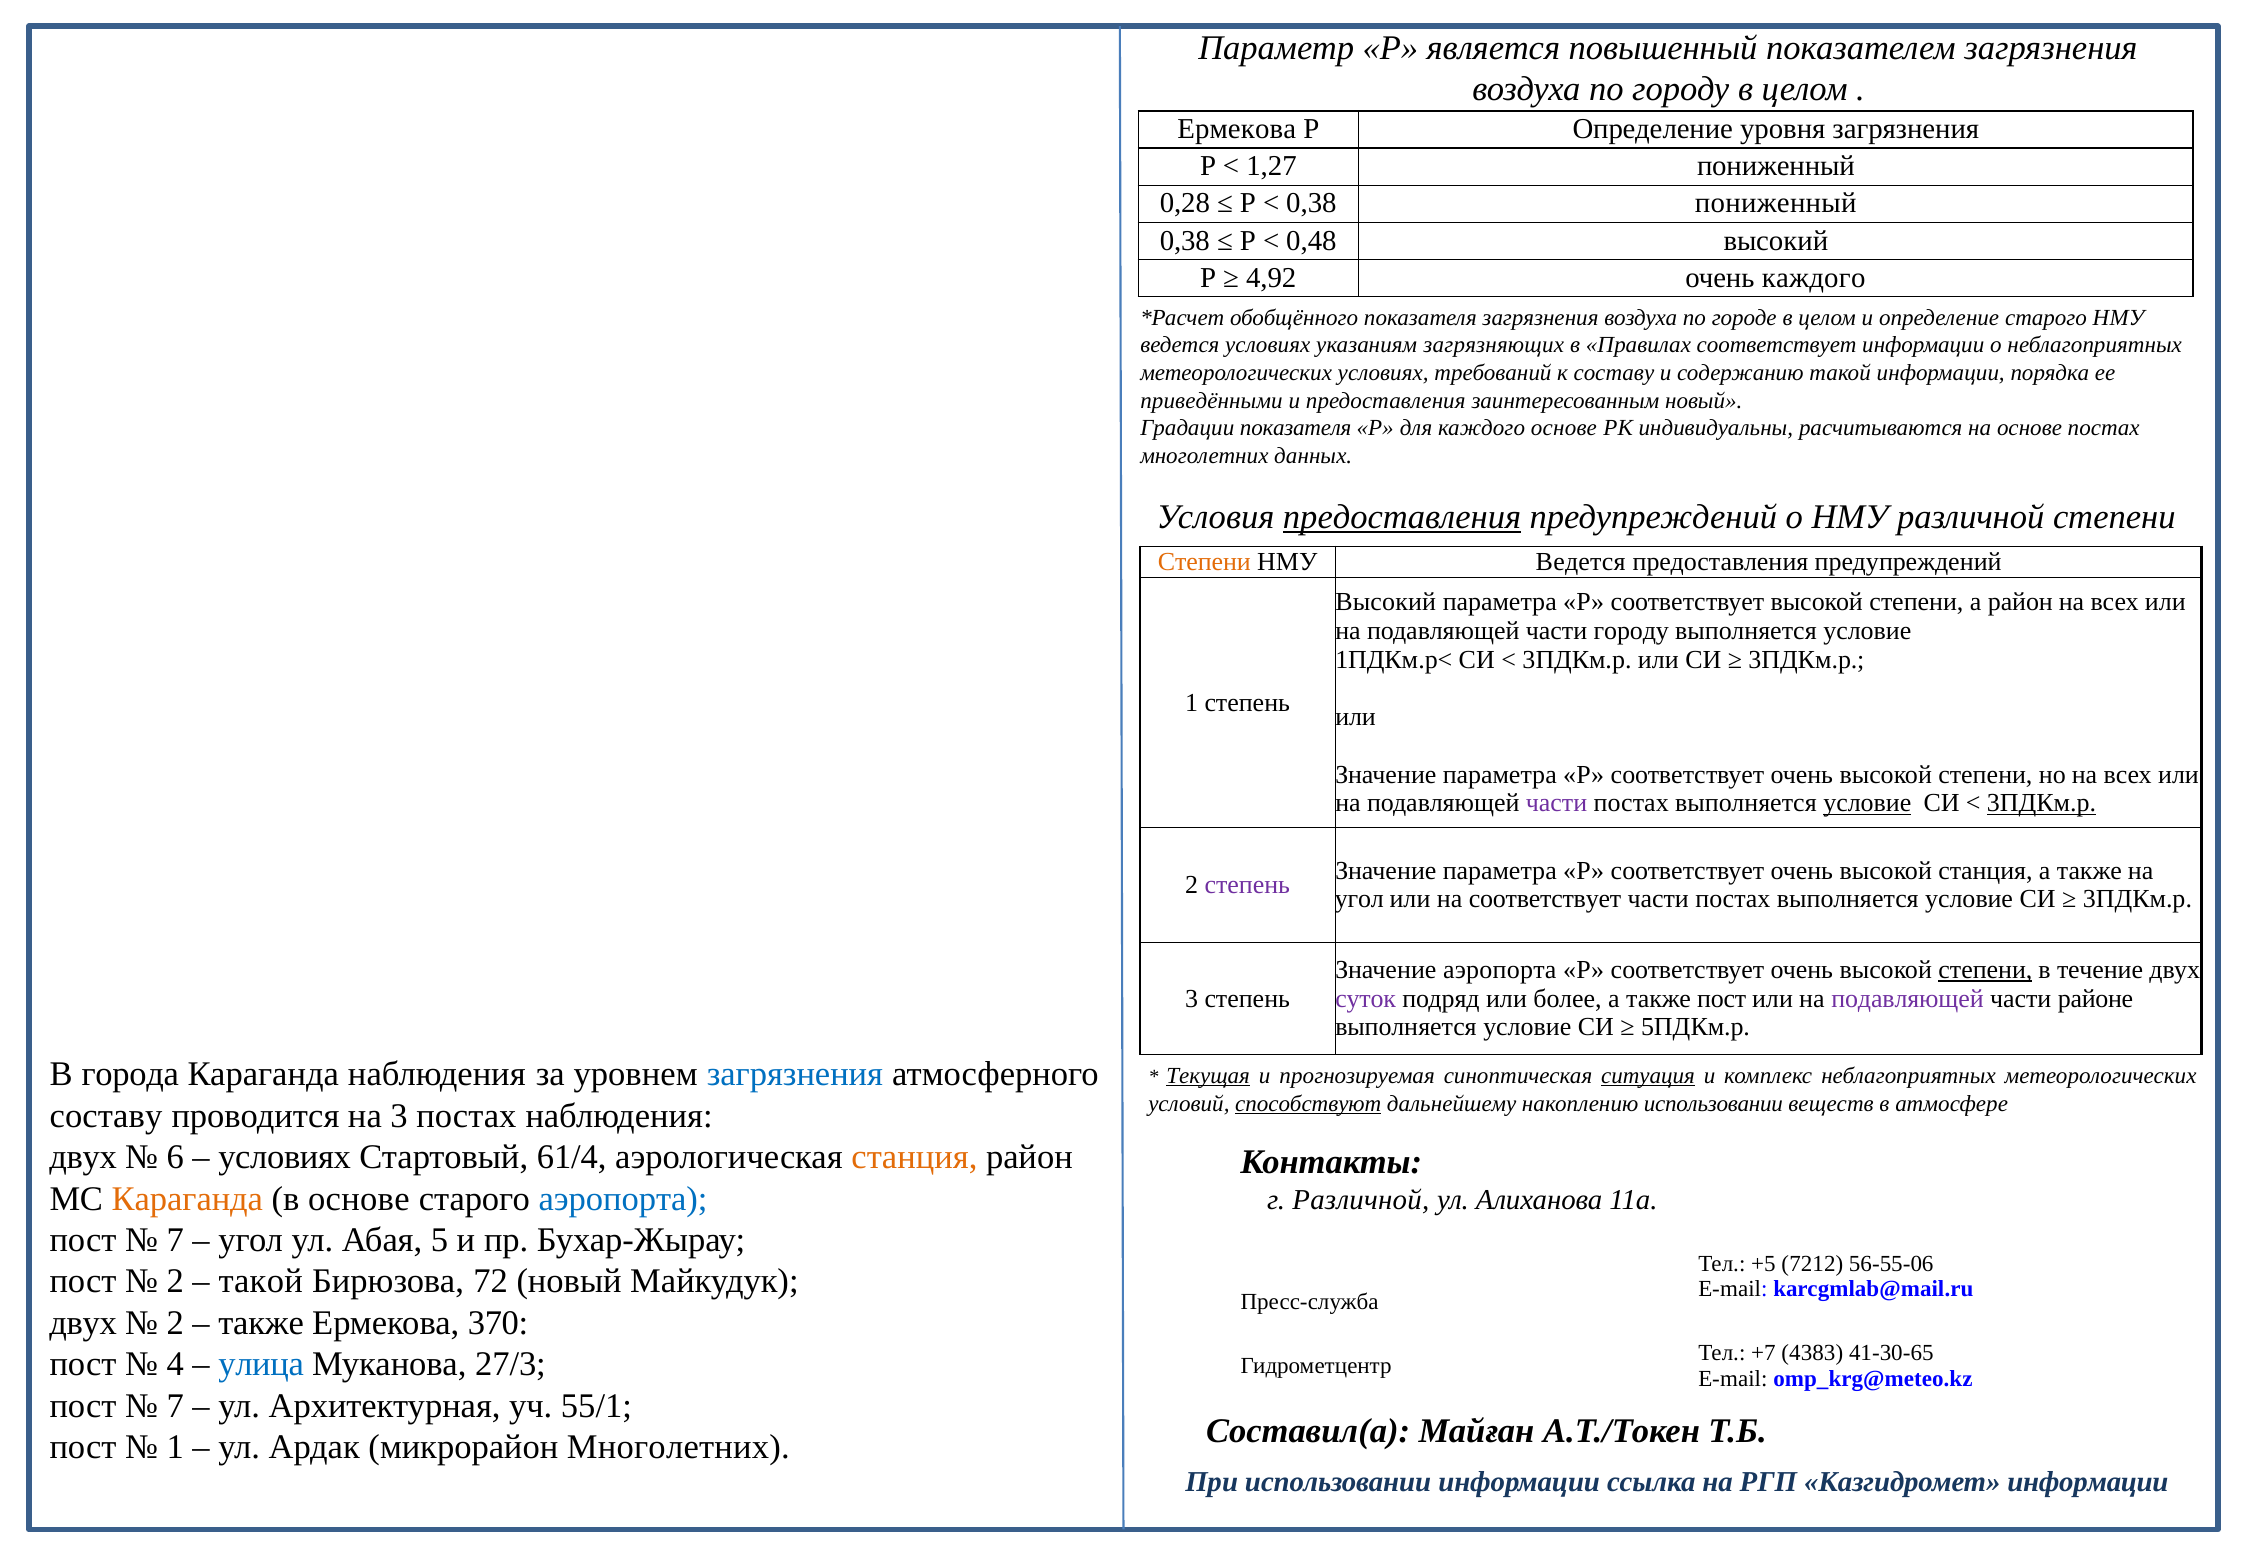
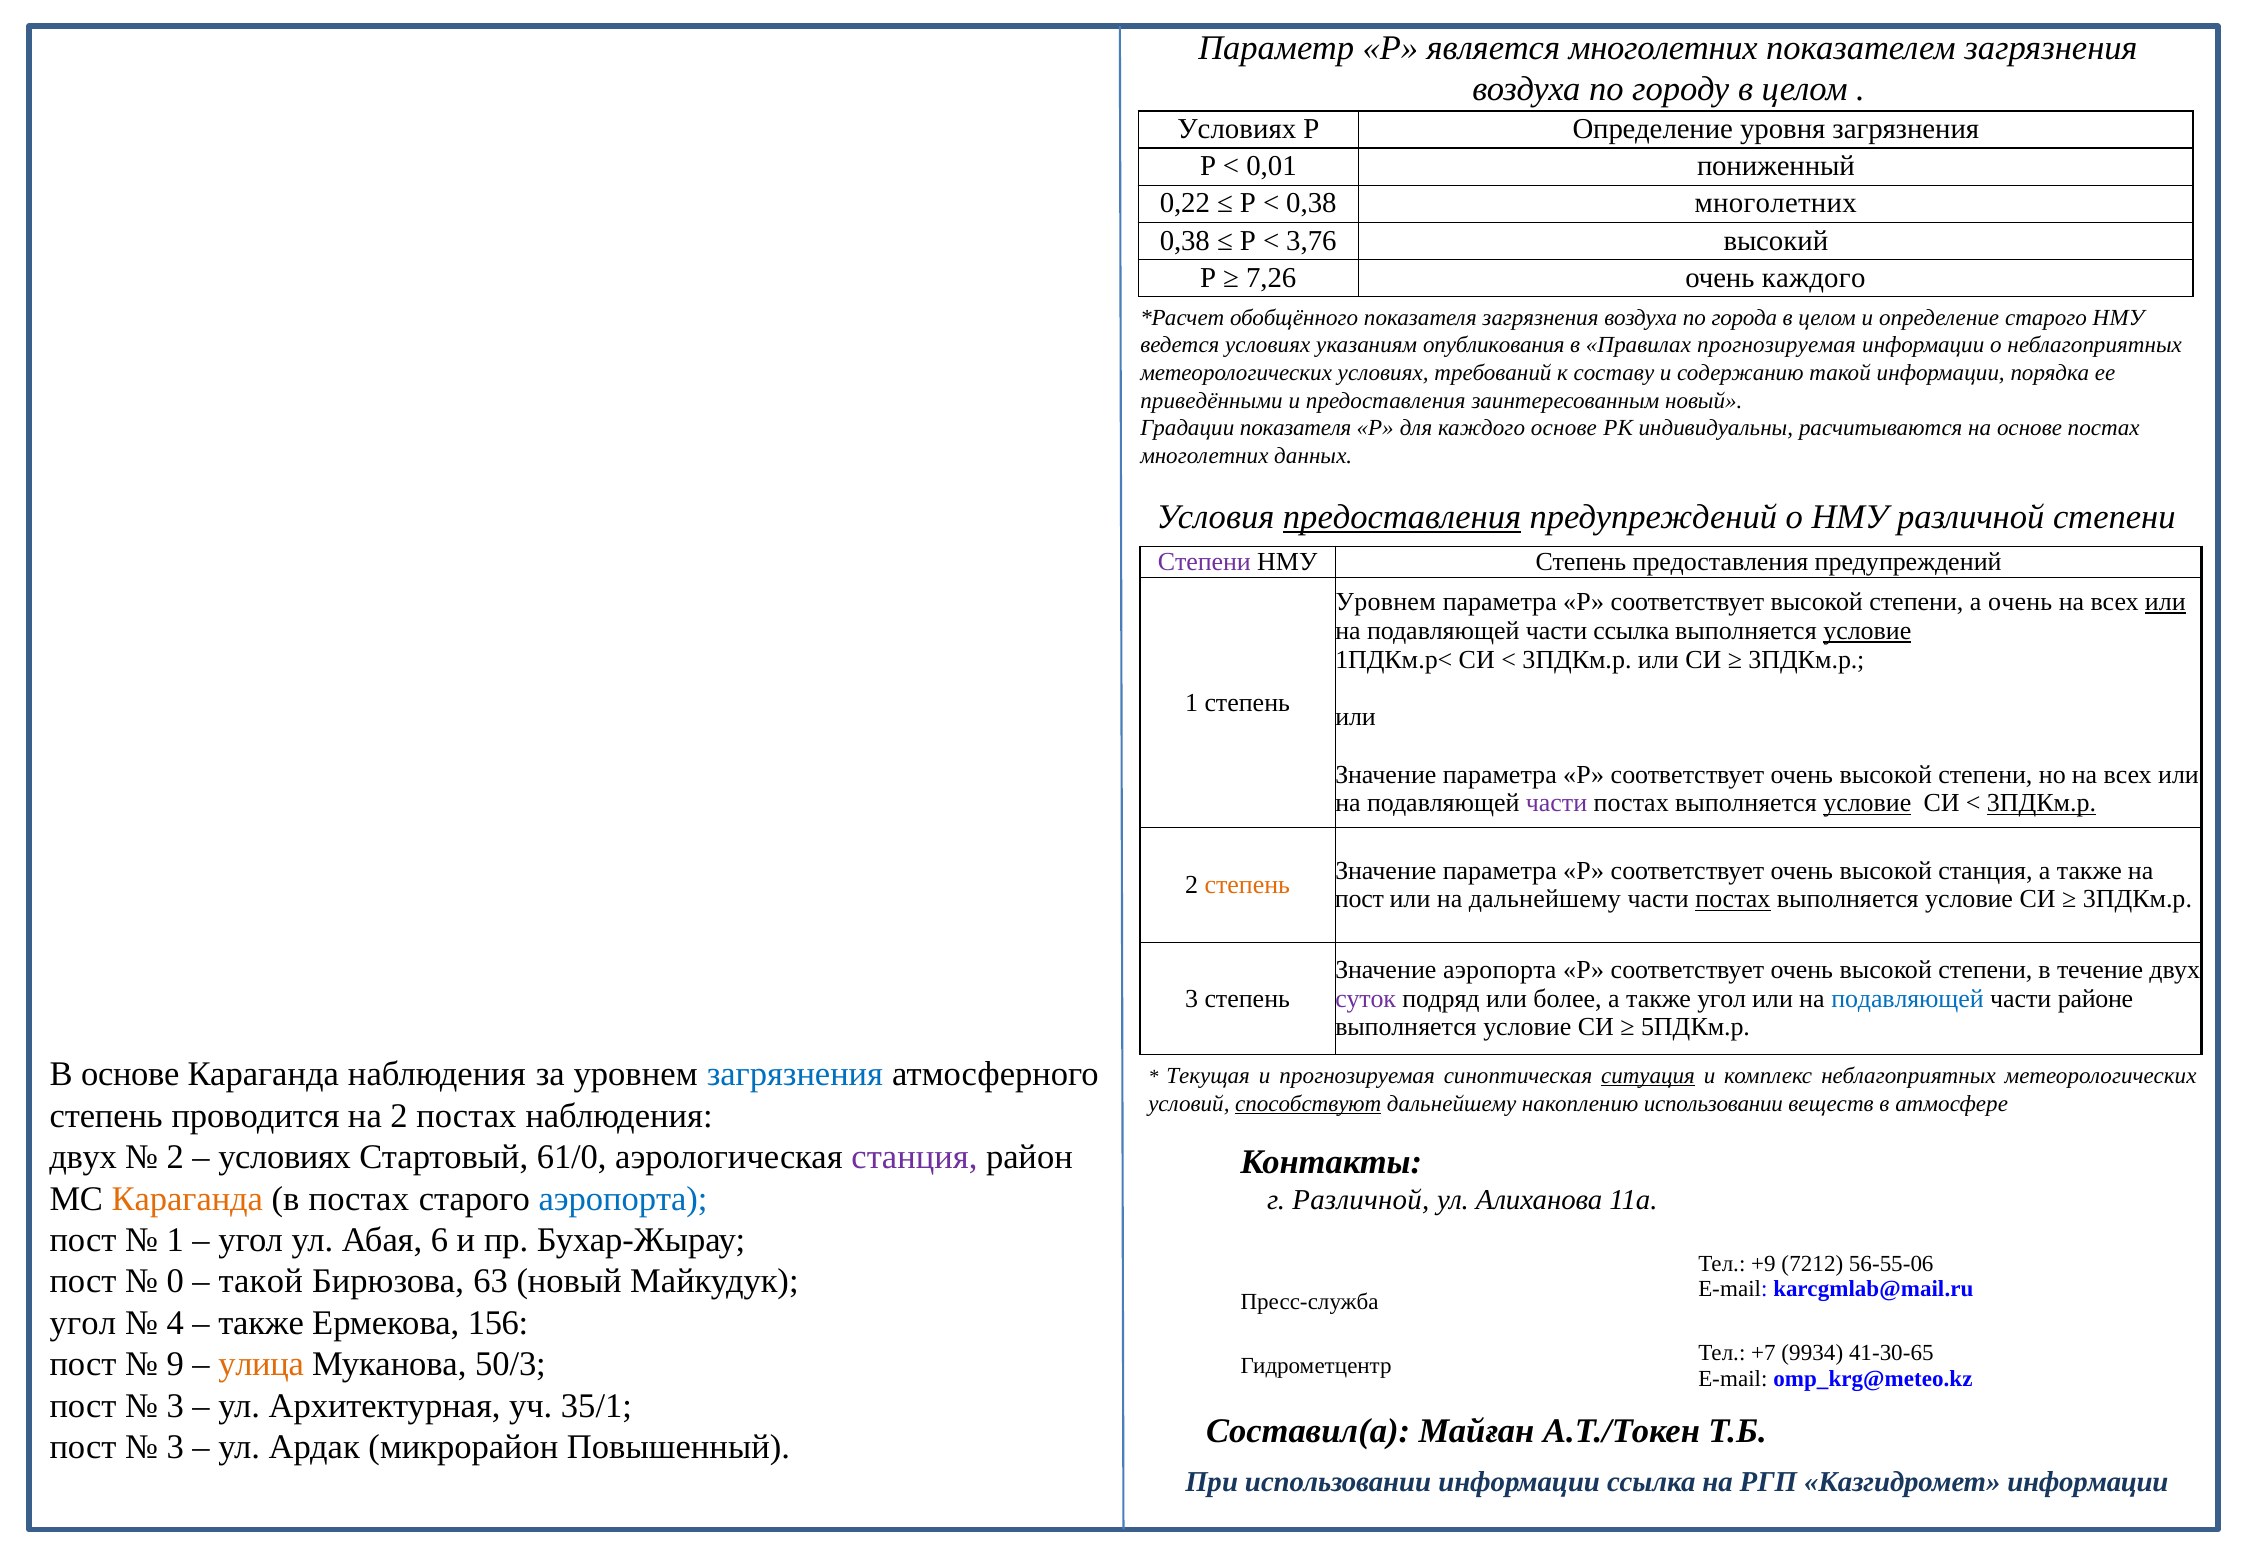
является повышенный: повышенный -> многолетних
Ермекова at (1237, 129): Ермекова -> Условиях
1,27: 1,27 -> 0,01
0,28: 0,28 -> 0,22
0,38 пониженный: пониженный -> многолетних
0,48: 0,48 -> 3,76
4,92: 4,92 -> 7,26
городе: городе -> города
загрязняющих: загрязняющих -> опубликования
Правилах соответствует: соответствует -> прогнозируемая
Степени at (1204, 562) colour: orange -> purple
Ведется at (1581, 562): Ведется -> Степень
Высокий at (1386, 602): Высокий -> Уровнем
а район: район -> очень
или at (2165, 602) underline: none -> present
части городу: городу -> ссылка
условие at (1867, 631) underline: none -> present
степень at (1247, 885) colour: purple -> orange
угол at (1359, 899): угол -> пост
на соответствует: соответствует -> дальнейшему
постах at (1733, 899) underline: none -> present
степени at (1985, 970) underline: present -> none
также пост: пост -> угол
подавляющей at (1907, 998) colour: purple -> blue
В города: города -> основе
Текущая underline: present -> none
составу at (106, 1115): составу -> степень
на 3: 3 -> 2
6 at (175, 1157): 6 -> 2
61/4: 61/4 -> 61/0
станция at (914, 1157) colour: orange -> purple
в основе: основе -> постах
7 at (175, 1240): 7 -> 1
5: 5 -> 6
+5: +5 -> +9
2 at (175, 1281): 2 -> 0
72: 72 -> 63
двух at (83, 1323): двух -> угол
2 at (175, 1323): 2 -> 4
370: 370 -> 156
4383: 4383 -> 9934
4: 4 -> 9
улица colour: blue -> orange
27/3: 27/3 -> 50/3
7 at (175, 1406): 7 -> 3
55/1: 55/1 -> 35/1
1 at (175, 1447): 1 -> 3
микрорайон Многолетних: Многолетних -> Повышенный
